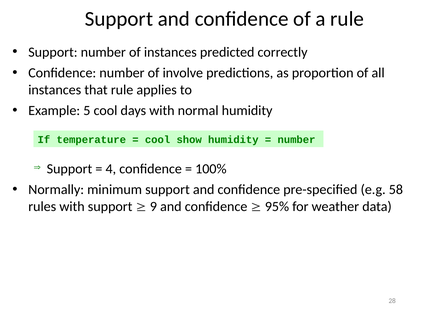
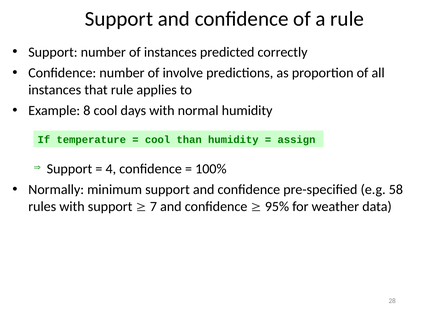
5: 5 -> 8
show: show -> than
number at (296, 140): number -> assign
9: 9 -> 7
